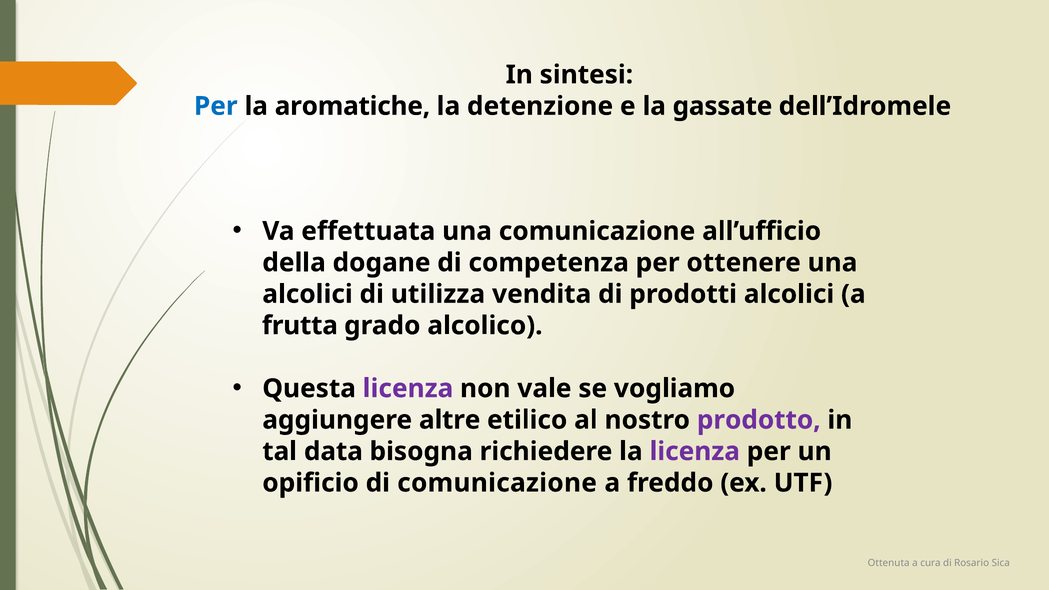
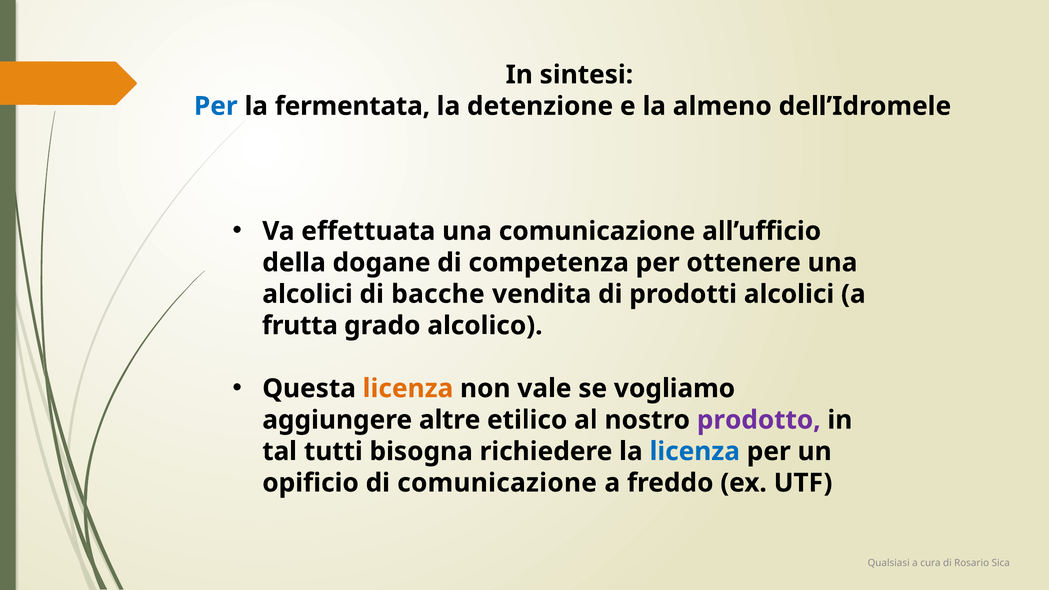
aromatiche: aromatiche -> fermentata
gassate: gassate -> almeno
utilizza: utilizza -> bacche
licenza at (408, 389) colour: purple -> orange
data: data -> tutti
licenza at (695, 451) colour: purple -> blue
Ottenuta: Ottenuta -> Qualsiasi
